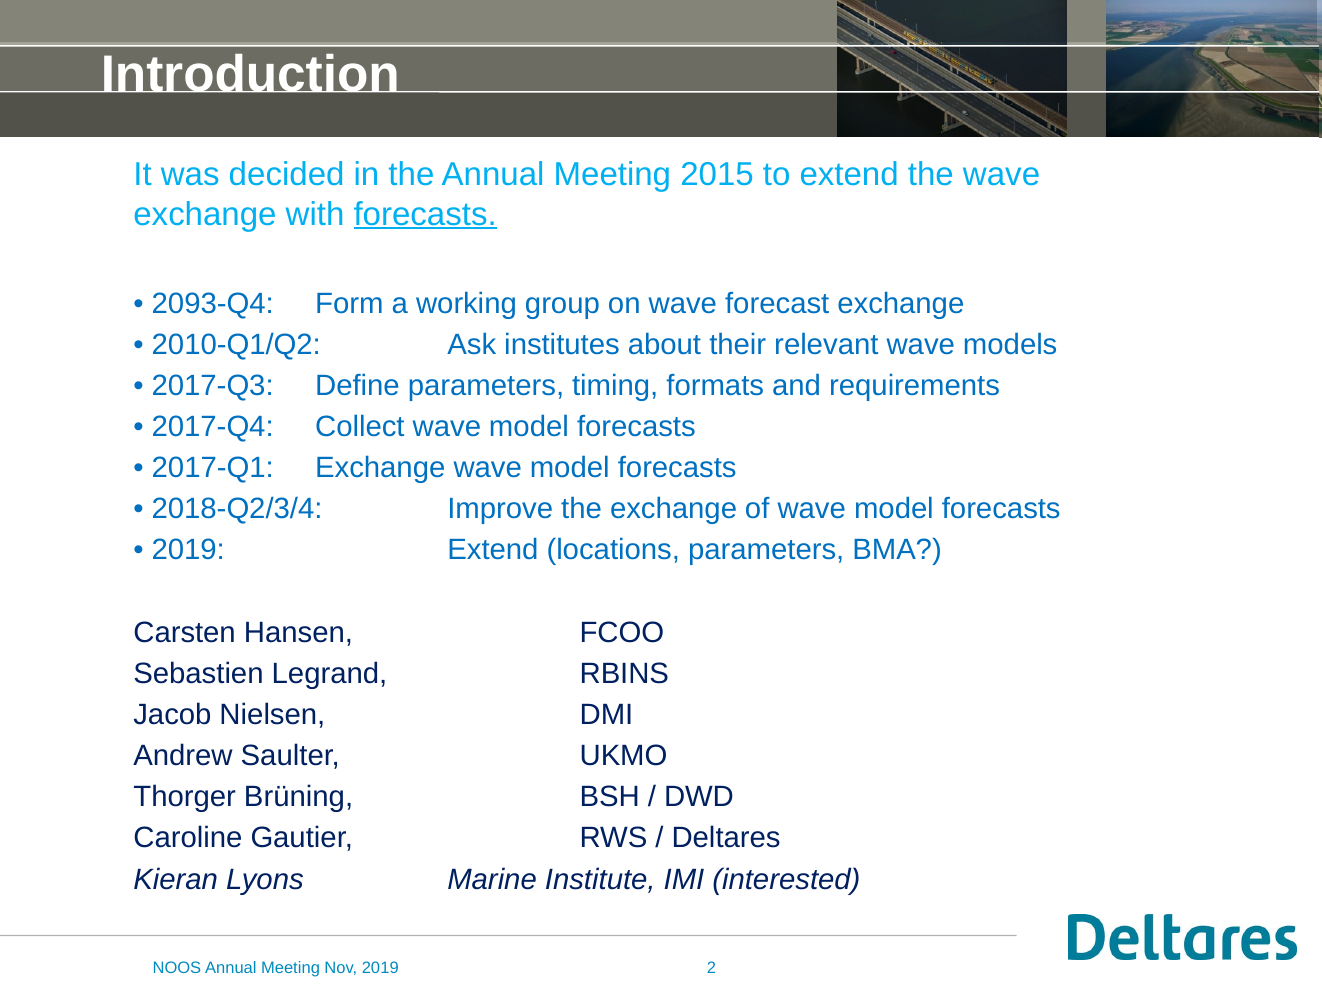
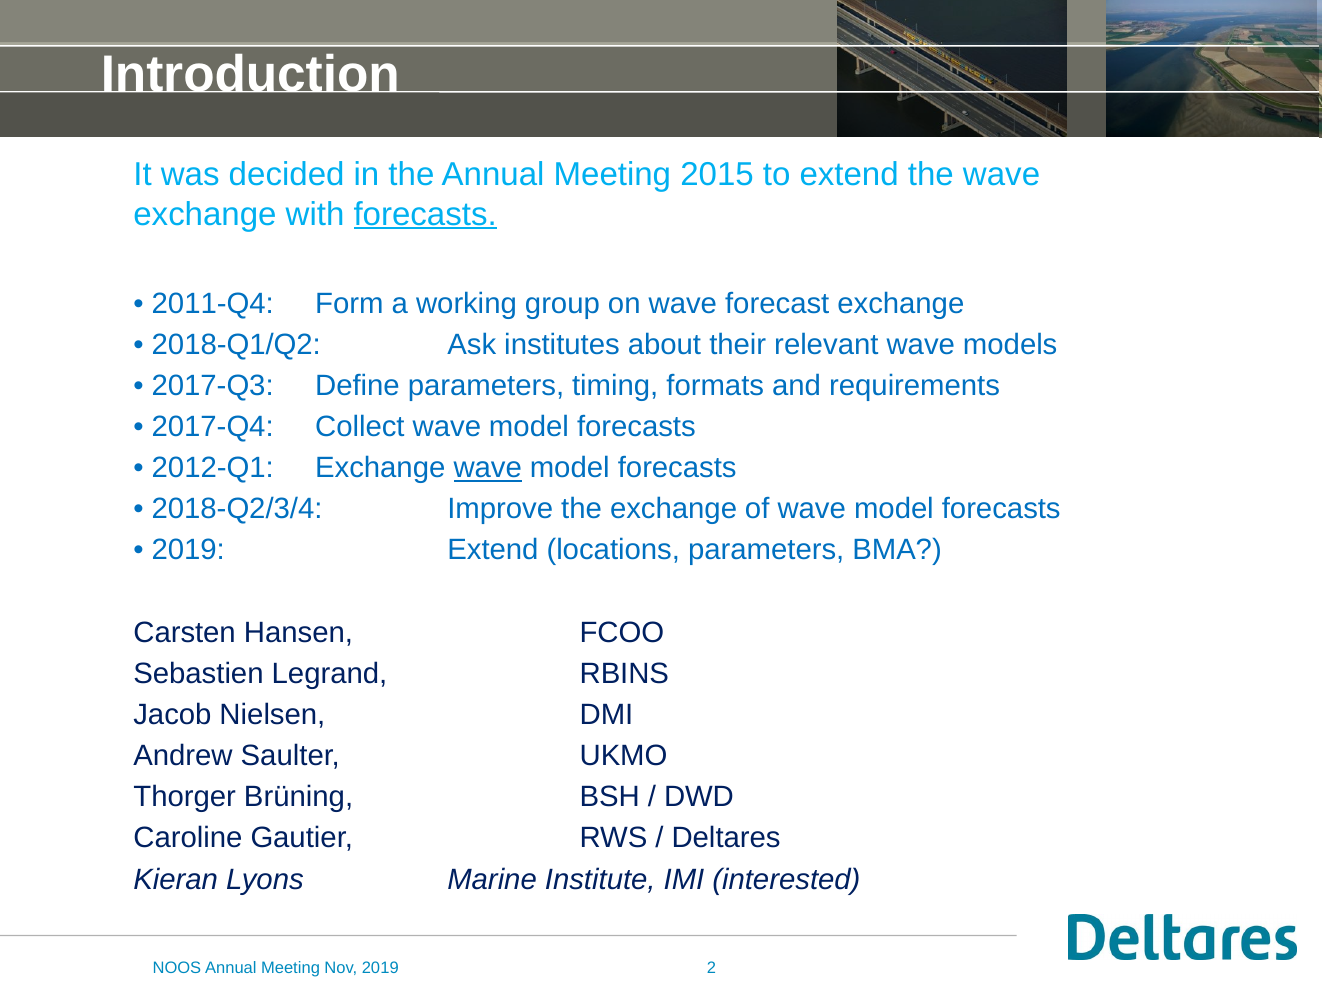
2093-Q4: 2093-Q4 -> 2011-Q4
2010-Q1/Q2: 2010-Q1/Q2 -> 2018-Q1/Q2
2017-Q1: 2017-Q1 -> 2012-Q1
wave at (488, 468) underline: none -> present
